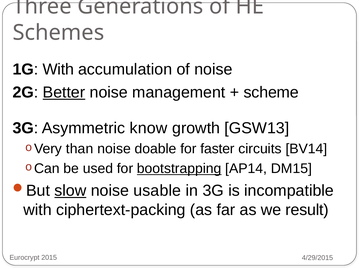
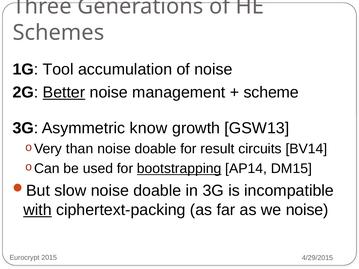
1G With: With -> Tool
faster: faster -> result
slow underline: present -> none
usable at (157, 191): usable -> doable
with at (37, 210) underline: none -> present
we result: result -> noise
